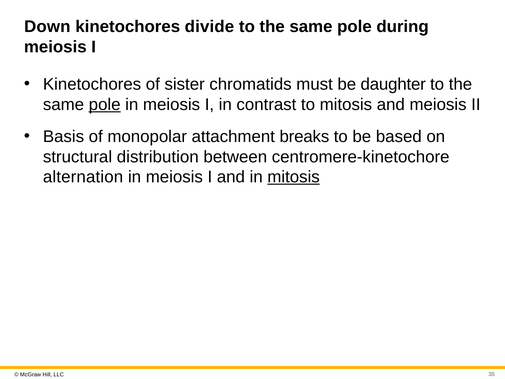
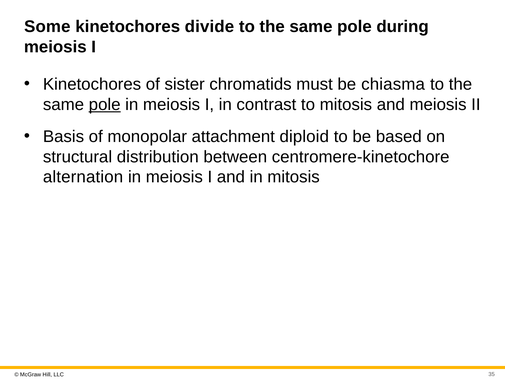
Down: Down -> Some
daughter: daughter -> chiasma
breaks: breaks -> diploid
mitosis at (294, 177) underline: present -> none
